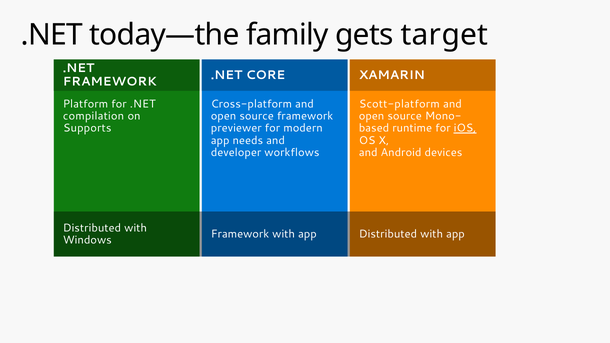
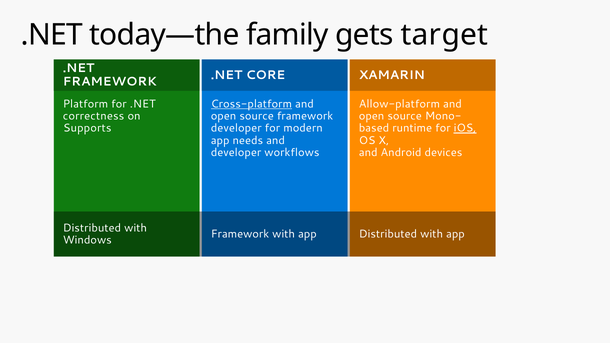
Cross-platform underline: none -> present
Scott-platform: Scott-platform -> Allow-platform
compilation: compilation -> correctness
previewer at (236, 128): previewer -> developer
